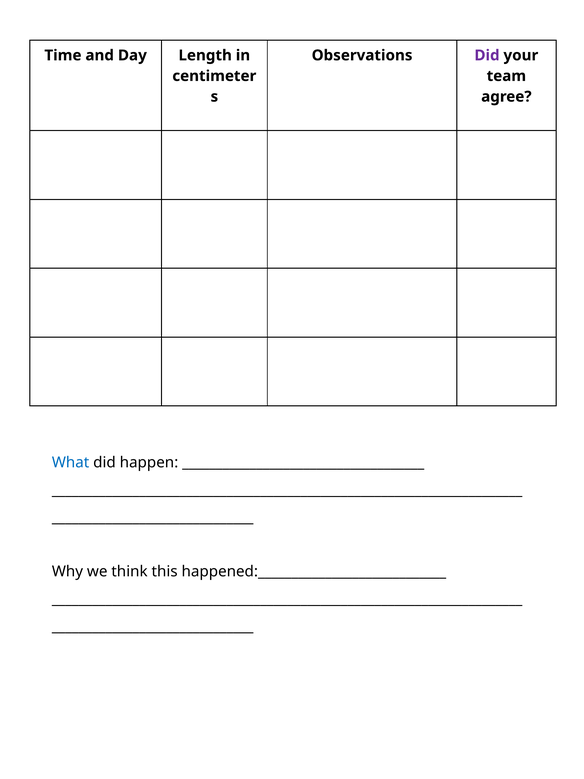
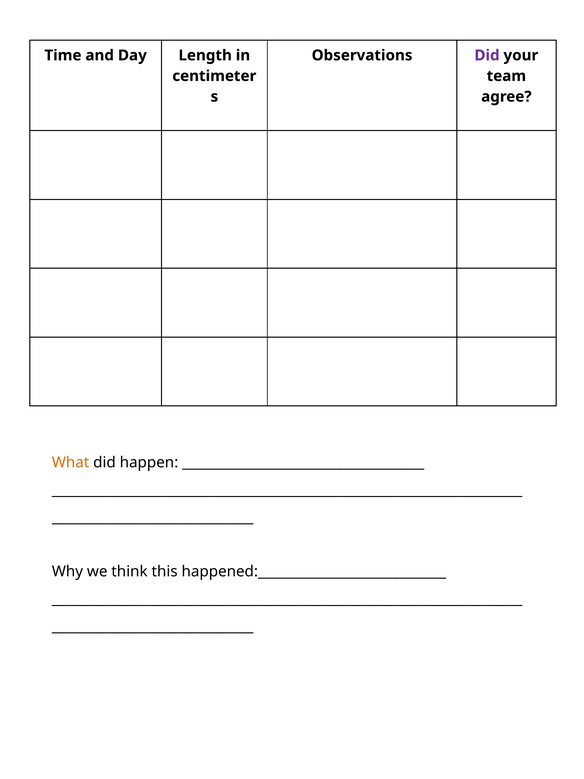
What colour: blue -> orange
